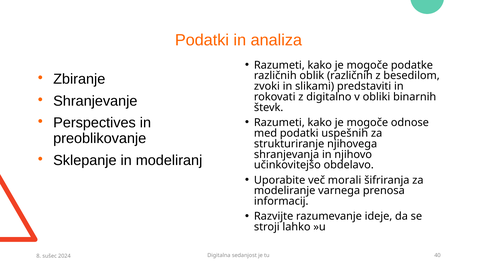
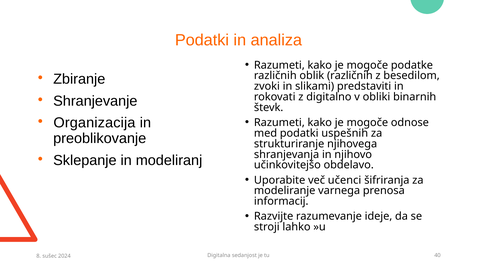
Perspectives: Perspectives -> Organizacija
morali: morali -> učenci
